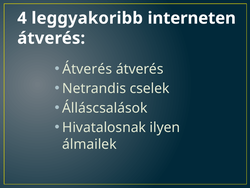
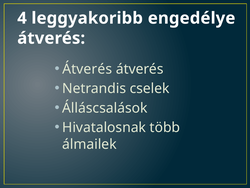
interneten: interneten -> engedélye
ilyen: ilyen -> több
